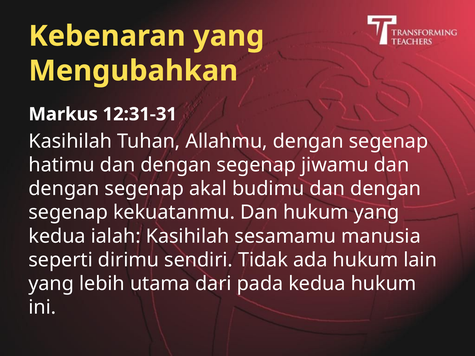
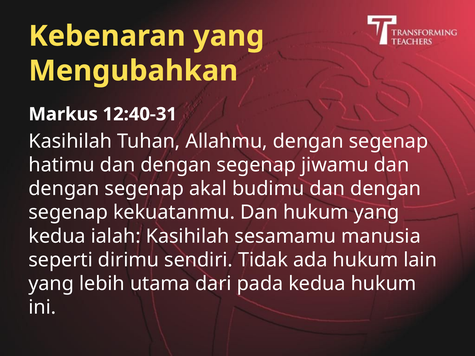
12:31-31: 12:31-31 -> 12:40-31
